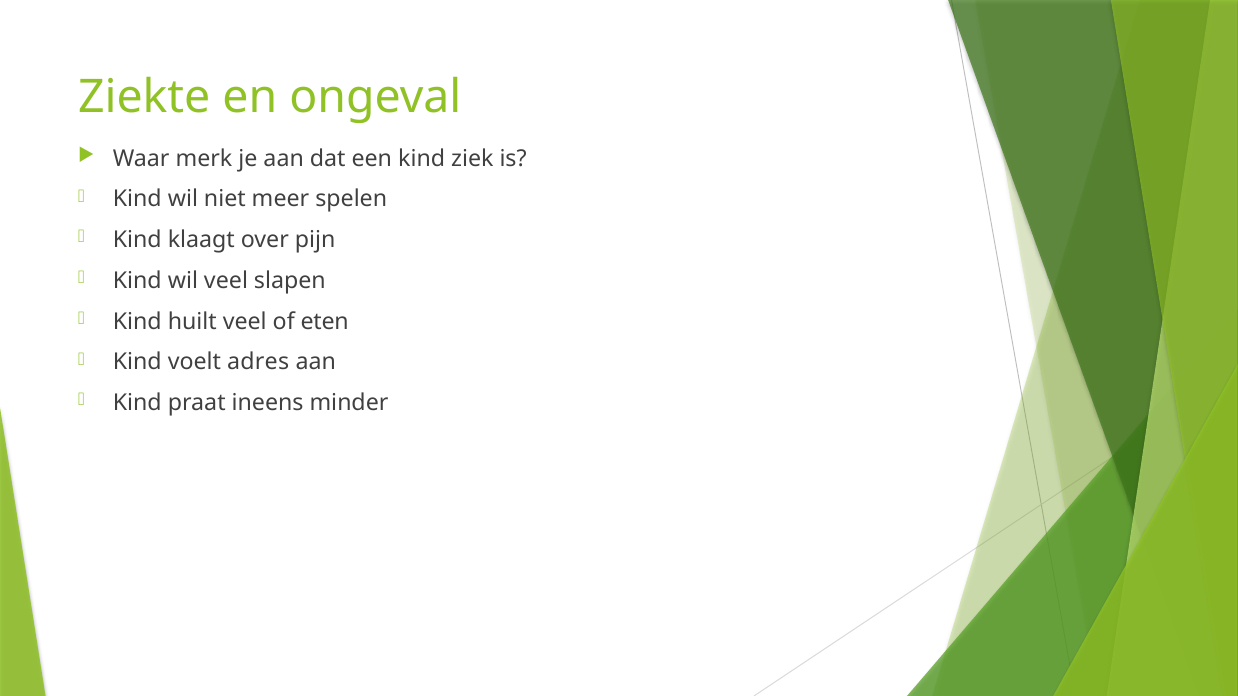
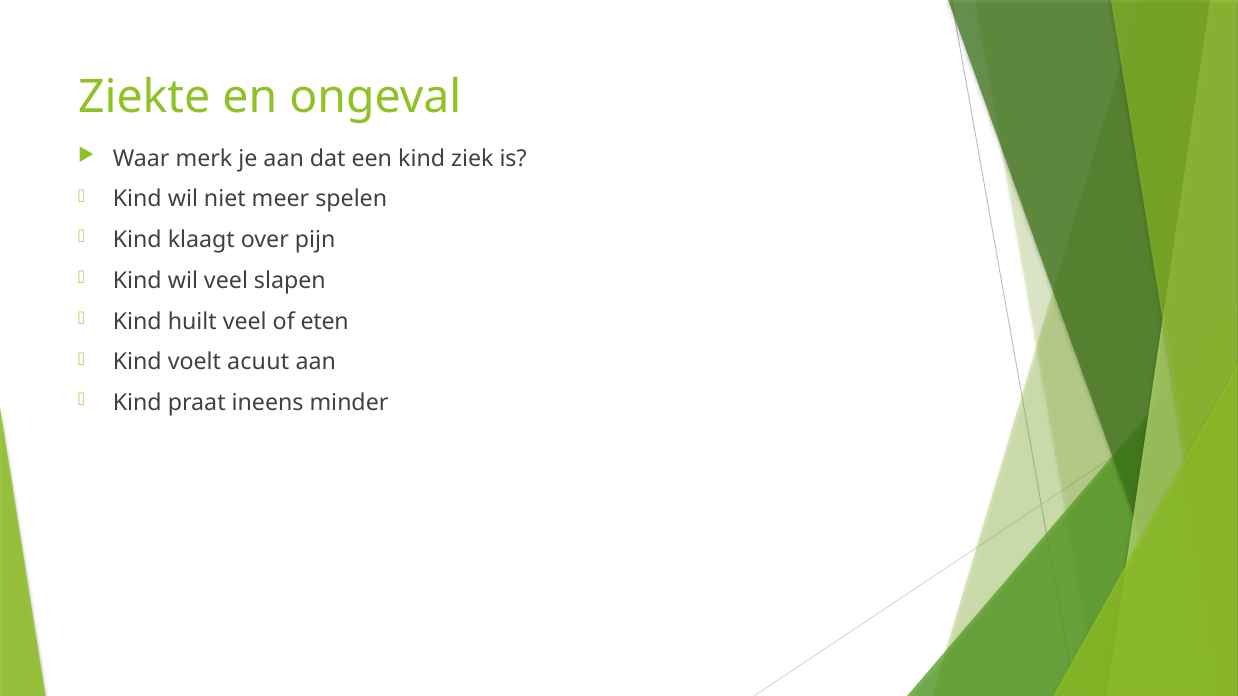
adres: adres -> acuut
